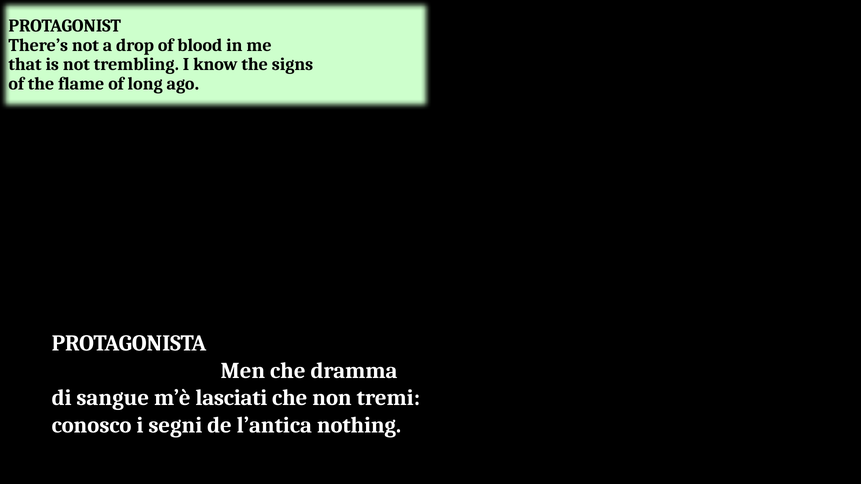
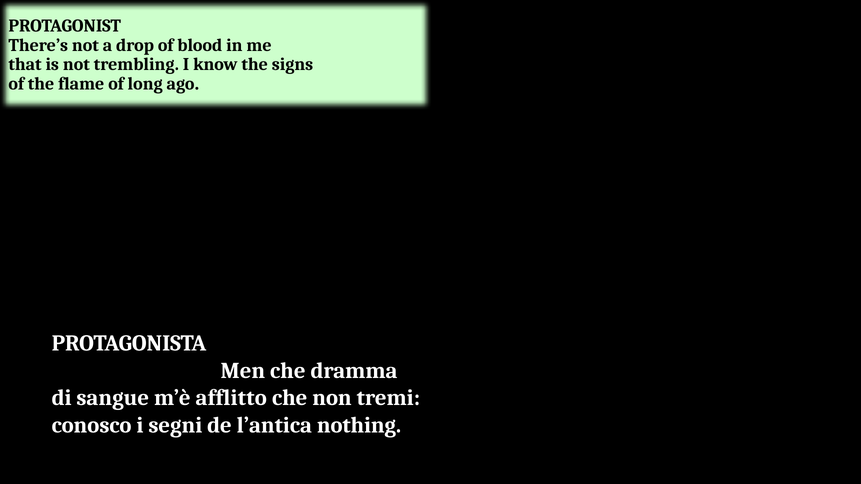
lasciati: lasciati -> afflitto
